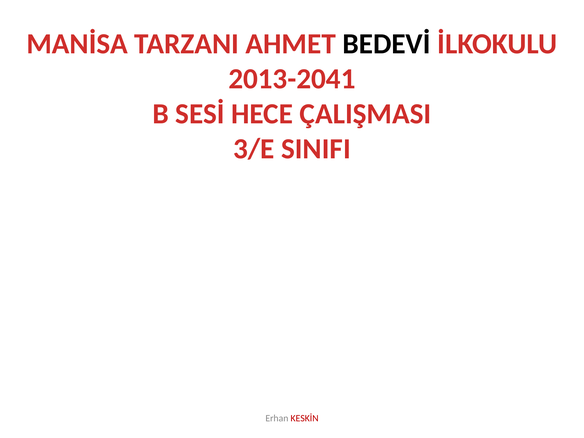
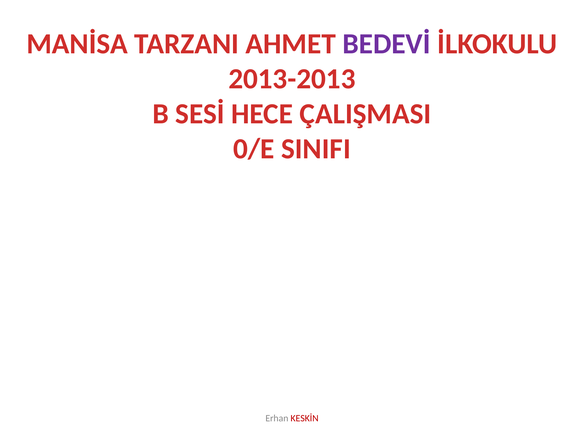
BEDEVİ colour: black -> purple
2013-2041: 2013-2041 -> 2013-2013
3/E: 3/E -> 0/E
